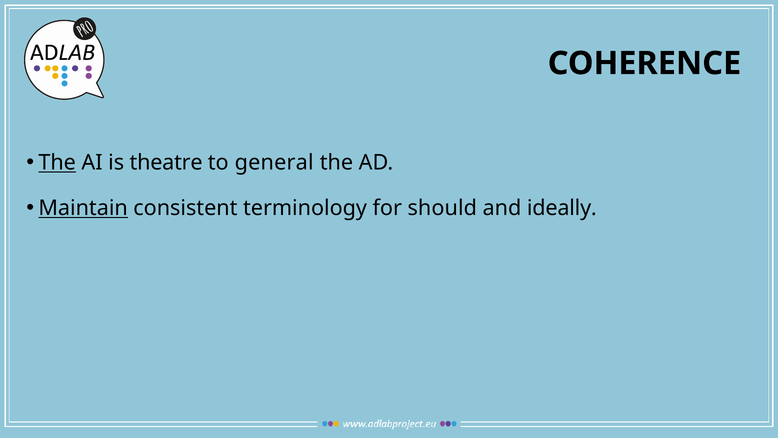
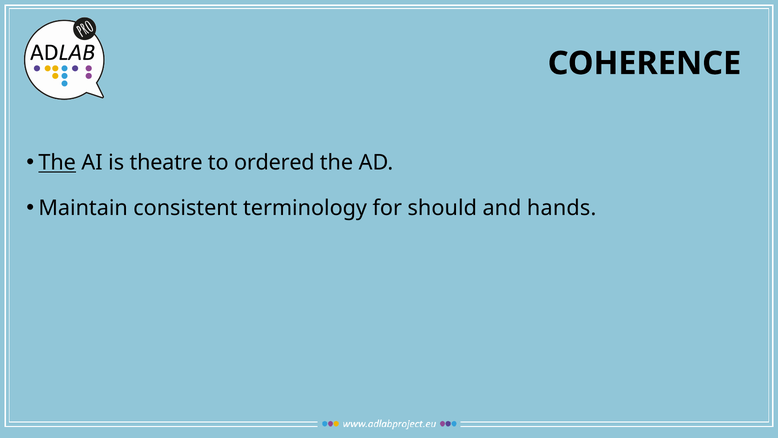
general: general -> ordered
Maintain underline: present -> none
ideally: ideally -> hands
